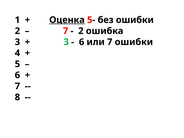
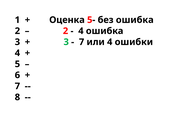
Оценка underline: present -> none
без ошибки: ошибки -> ошибка
7 at (66, 31): 7 -> 2
2 at (81, 31): 2 -> 4
6 at (82, 42): 6 -> 7
или 7: 7 -> 4
